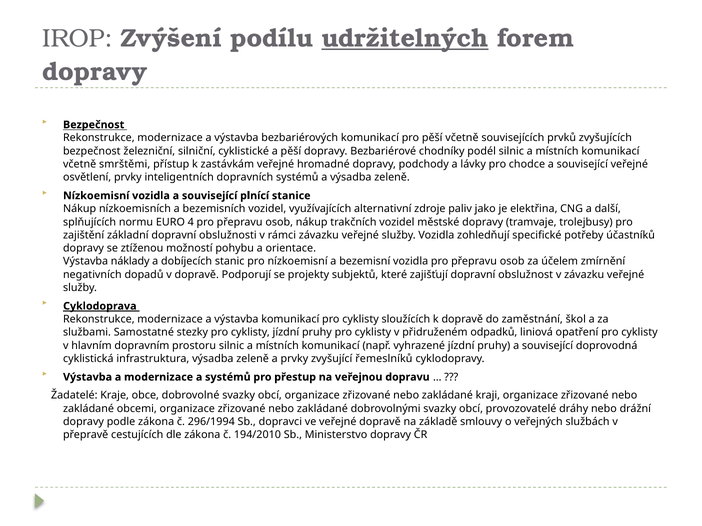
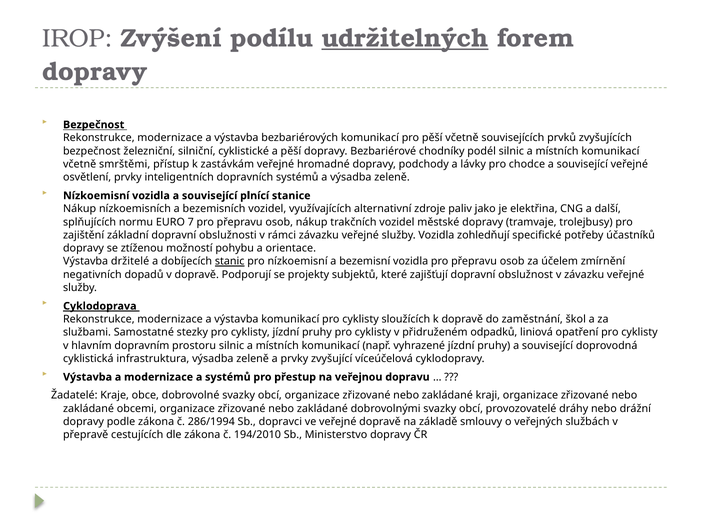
4: 4 -> 7
náklady: náklady -> držitelé
stanic underline: none -> present
řemeslníků: řemeslníků -> víceúčelová
296/1994: 296/1994 -> 286/1994
